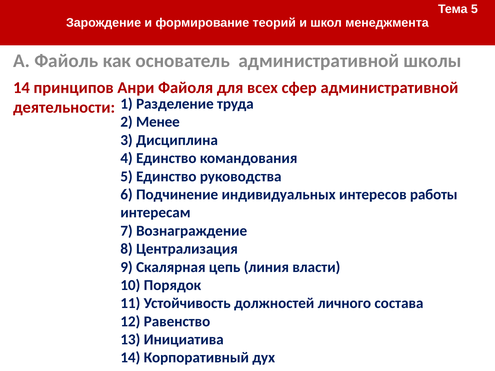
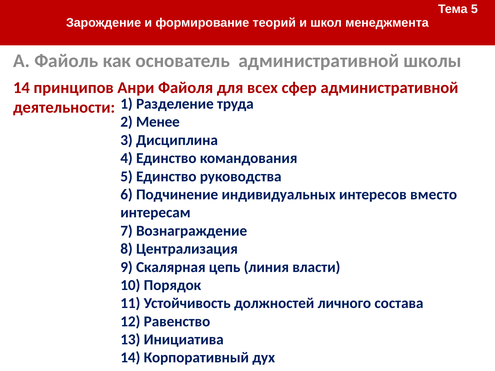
работы: работы -> вместо
